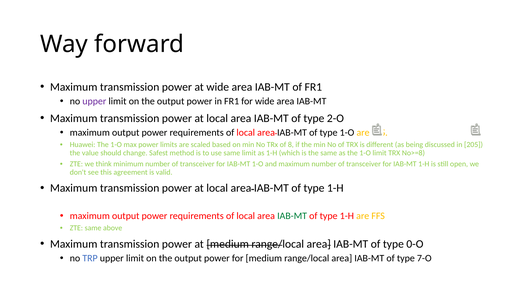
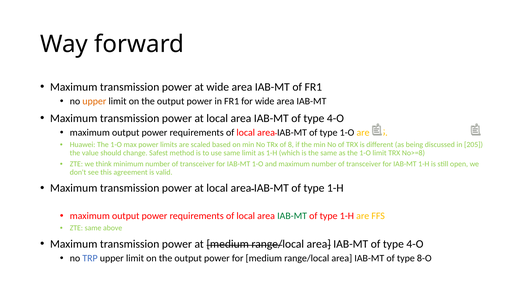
upper at (94, 101) colour: purple -> orange
2-O at (335, 118): 2-O -> 4-O
0-O at (415, 244): 0-O -> 4-O
7-O: 7-O -> 8-O
